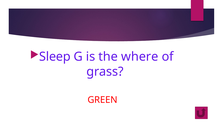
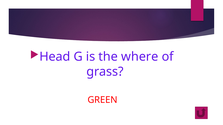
Sleep: Sleep -> Head
